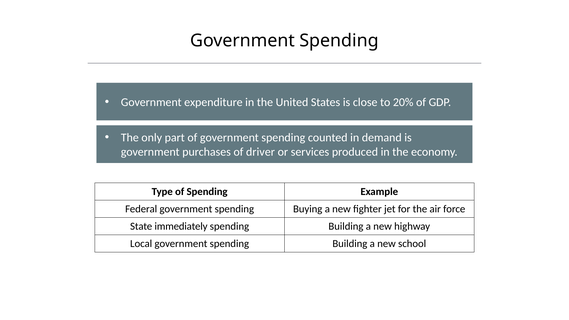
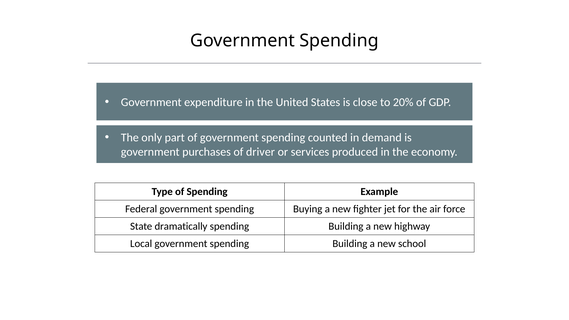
immediately: immediately -> dramatically
